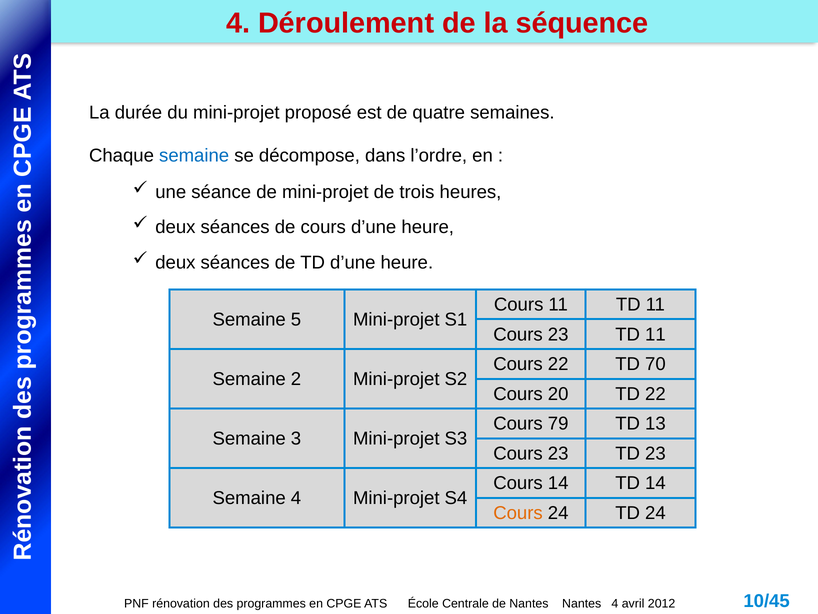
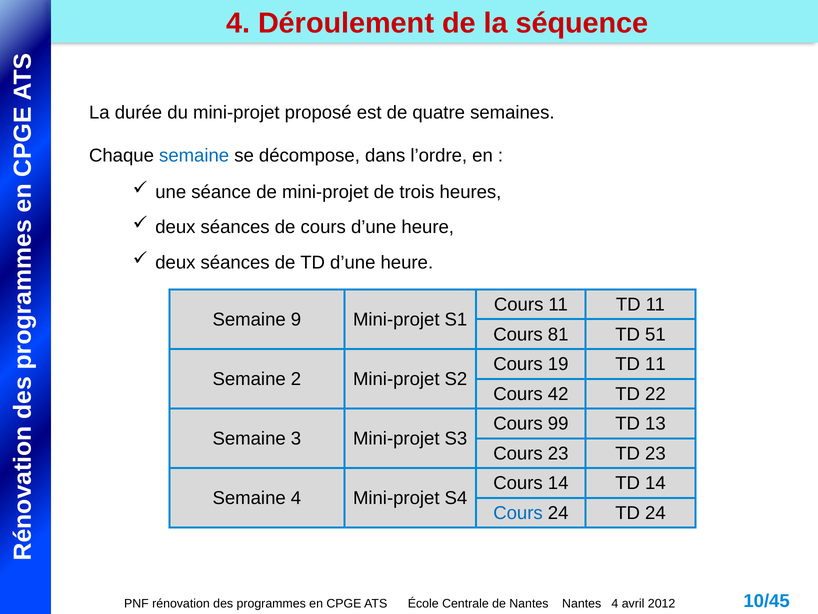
5: 5 -> 9
23 at (558, 334): 23 -> 81
11 at (655, 334): 11 -> 51
Cours 22: 22 -> 19
70 at (655, 364): 70 -> 11
20: 20 -> 42
79: 79 -> 99
Cours at (518, 513) colour: orange -> blue
